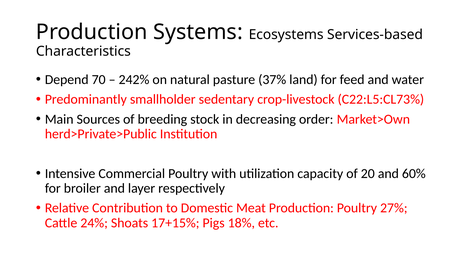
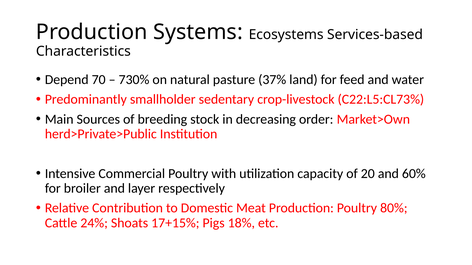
242%: 242% -> 730%
27%: 27% -> 80%
